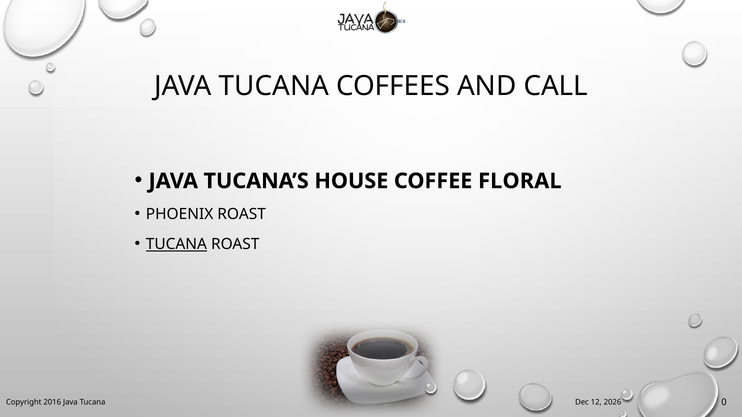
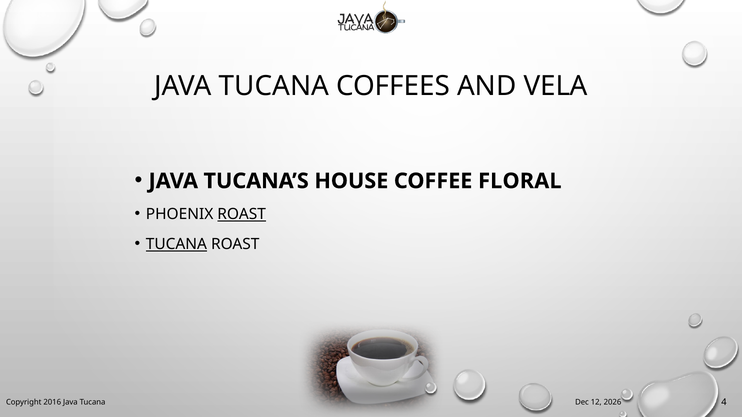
CALL: CALL -> VELA
ROAST at (242, 214) underline: none -> present
0: 0 -> 4
